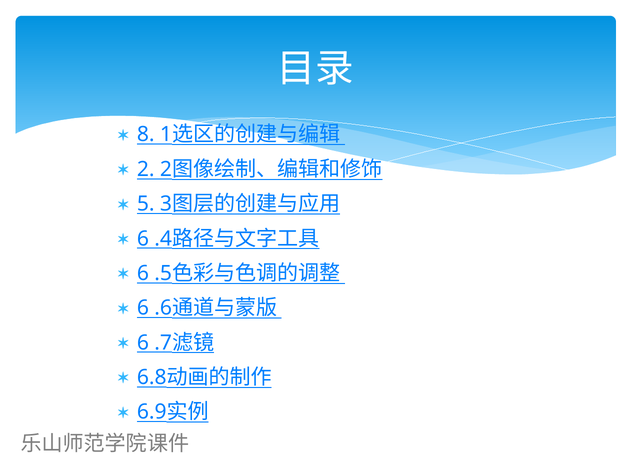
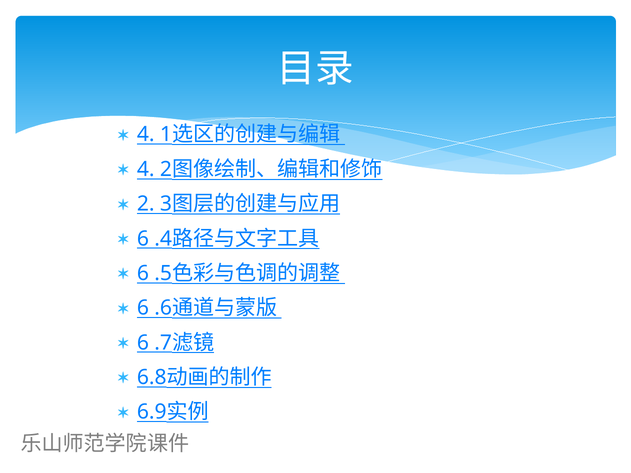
8 at (146, 135): 8 -> 4
2 at (146, 169): 2 -> 4
5 at (146, 204): 5 -> 2
